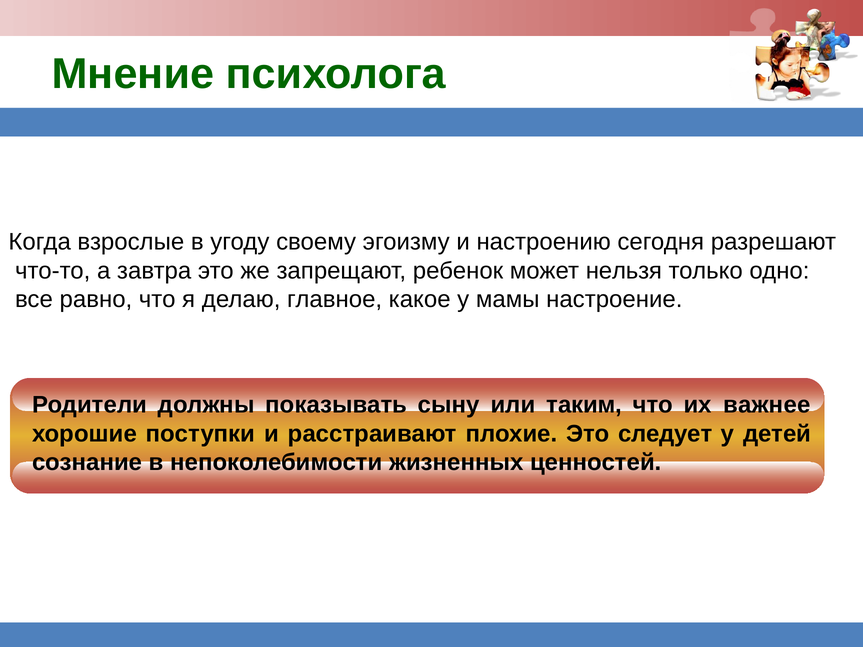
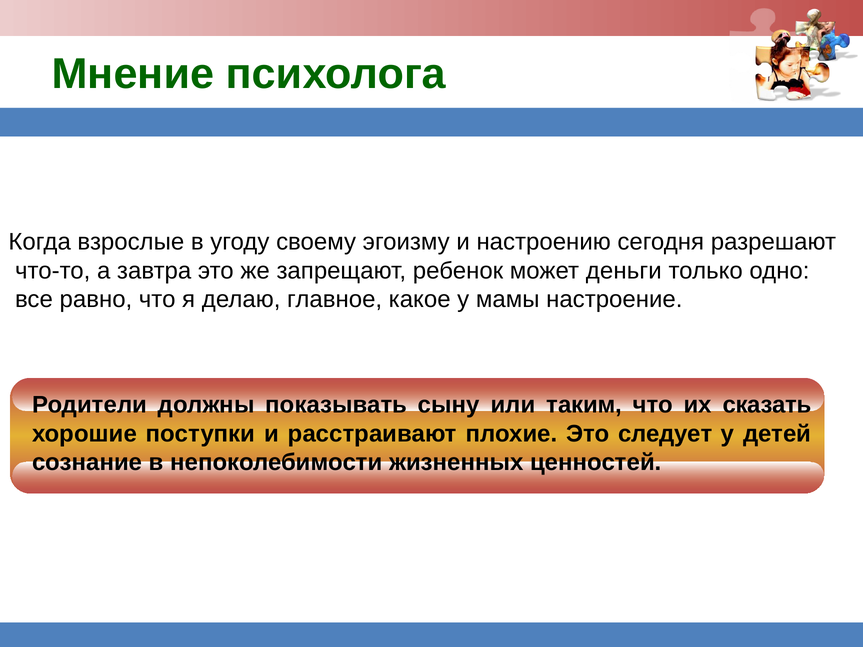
нельзя: нельзя -> деньги
важнее: важнее -> сказать
